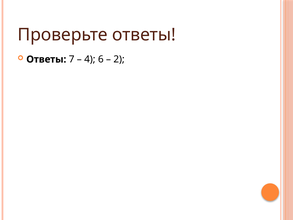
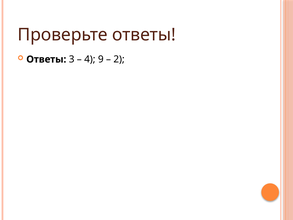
7: 7 -> 3
6: 6 -> 9
